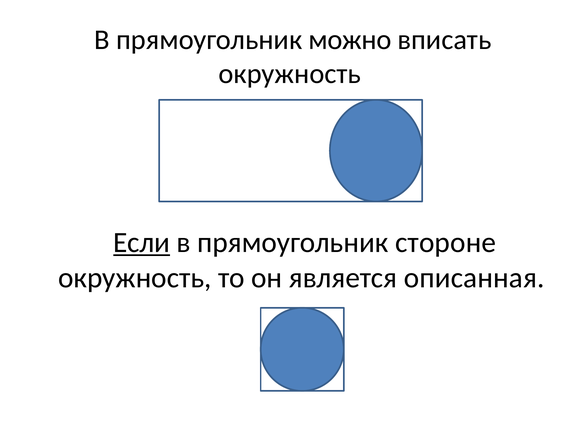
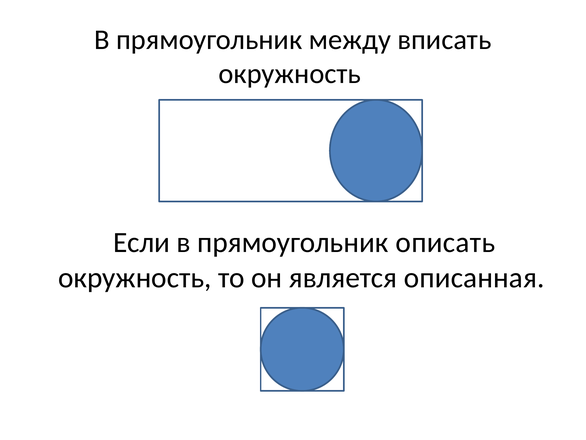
можно: можно -> между
Если underline: present -> none
стороне: стороне -> описать
